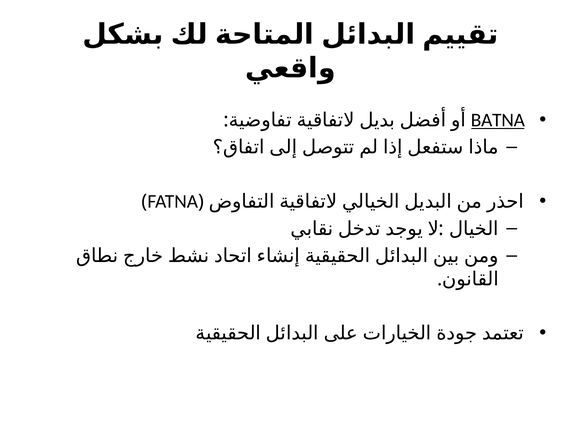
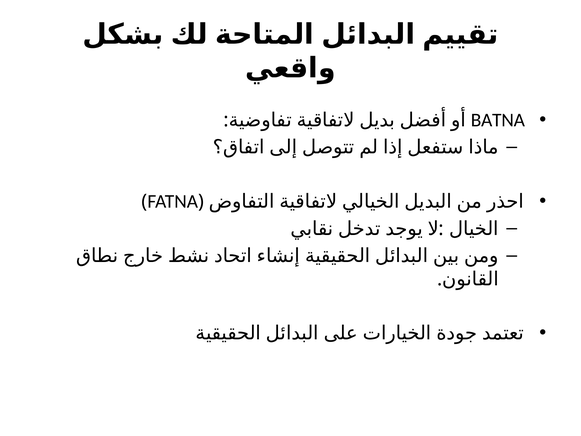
BATNA underline: present -> none
